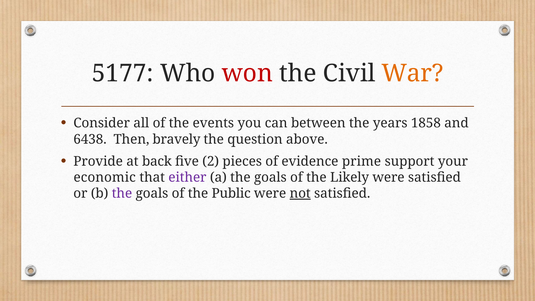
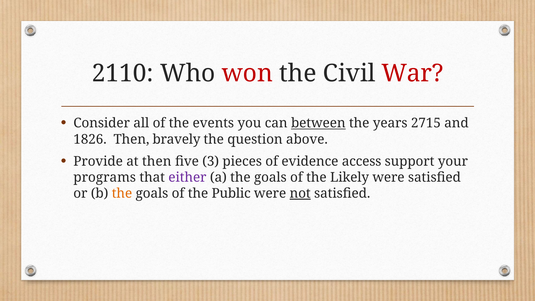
5177: 5177 -> 2110
War colour: orange -> red
between underline: none -> present
1858: 1858 -> 2715
6438: 6438 -> 1826
at back: back -> then
2: 2 -> 3
prime: prime -> access
economic: economic -> programs
the at (122, 193) colour: purple -> orange
